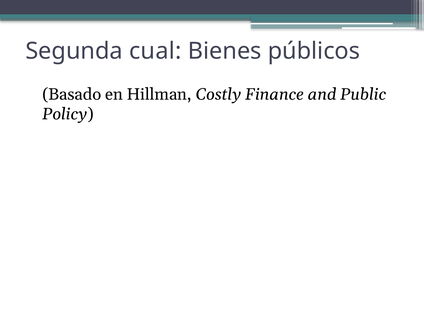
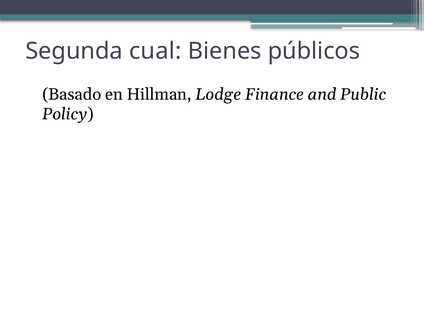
Costly: Costly -> Lodge
